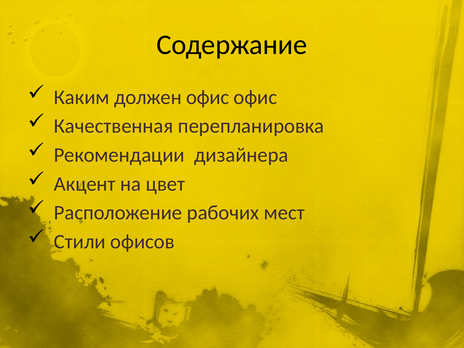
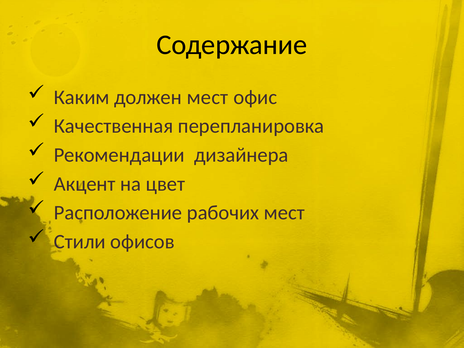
должен офис: офис -> мест
